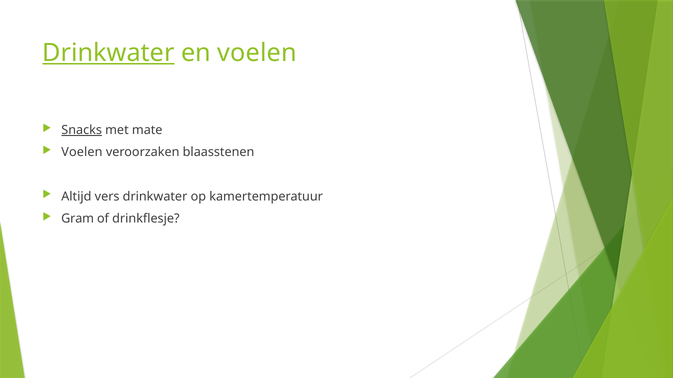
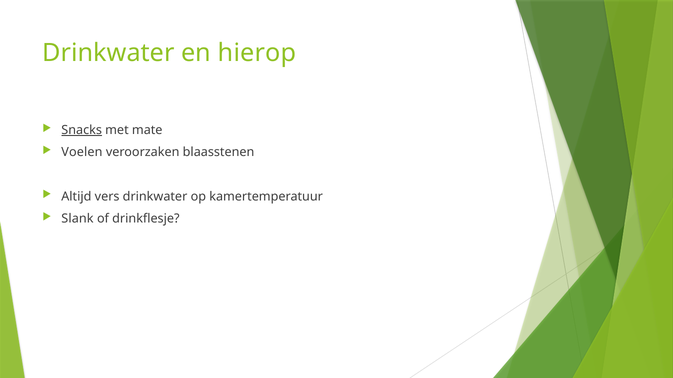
Drinkwater at (108, 53) underline: present -> none
en voelen: voelen -> hierop
Gram: Gram -> Slank
